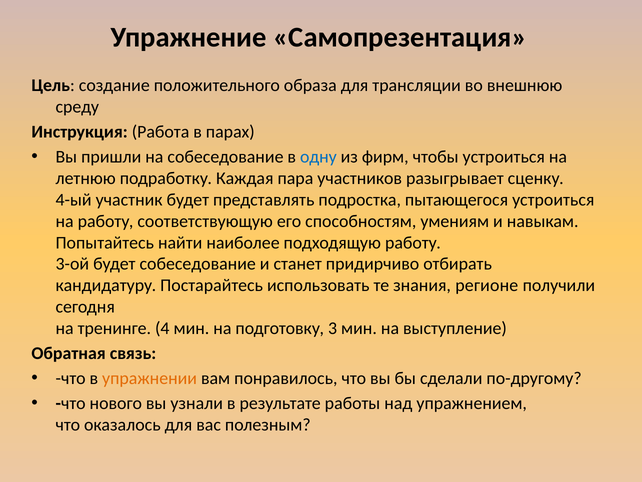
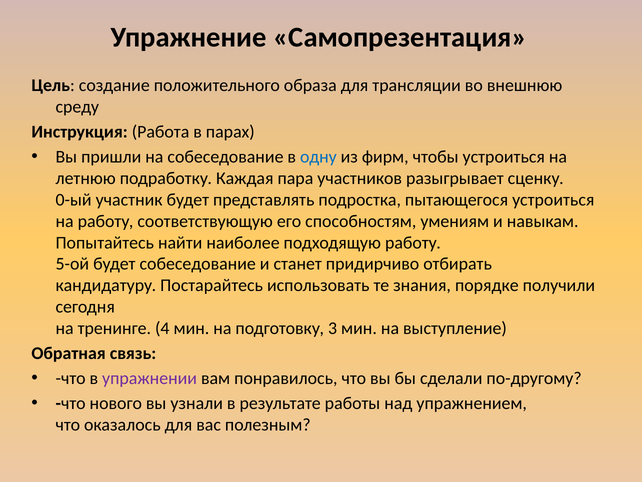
4-ый: 4-ый -> 0-ый
3-ой: 3-ой -> 5-ой
регионе: регионе -> порядке
упражнении colour: orange -> purple
